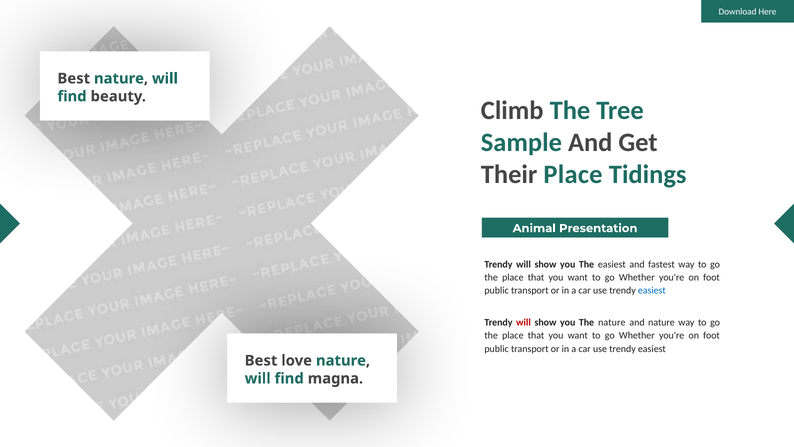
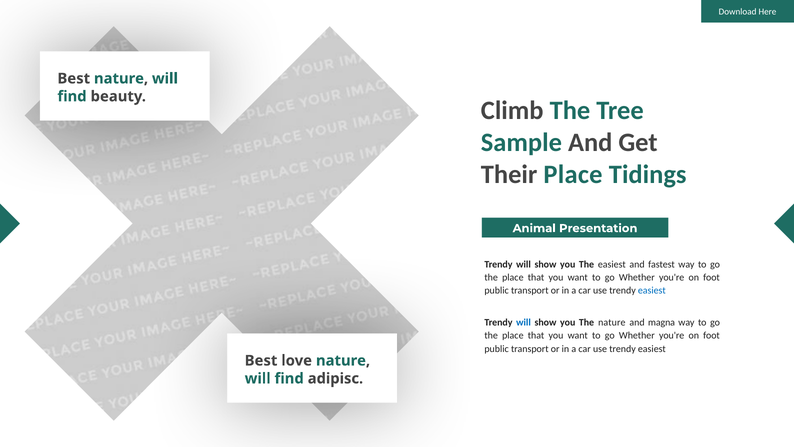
will at (524, 322) colour: red -> blue
and nature: nature -> magna
magna: magna -> adipisc
